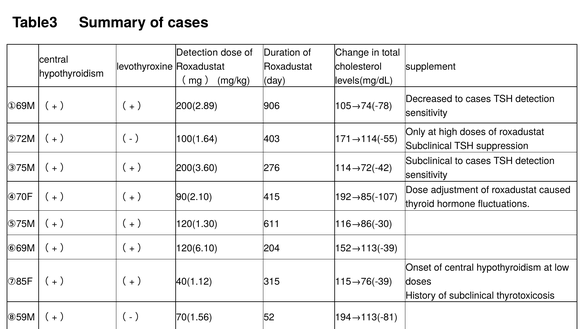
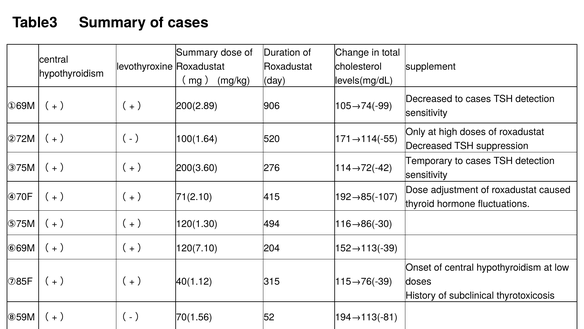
Detection at (197, 53): Detection -> Summary
105→74(-78: 105→74(-78 -> 105→74(-99
403: 403 -> 520
Subclinical at (429, 146): Subclinical -> Decreased
Subclinical at (429, 161): Subclinical -> Temporary
90(2.10: 90(2.10 -> 71(2.10
611: 611 -> 494
120(6.10: 120(6.10 -> 120(7.10
